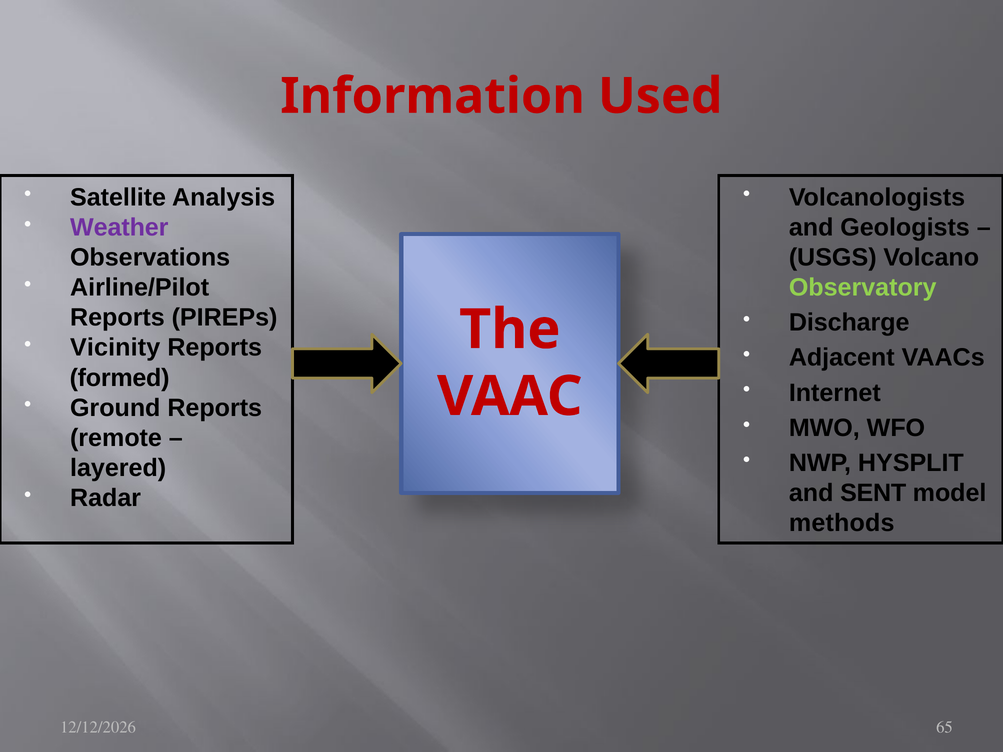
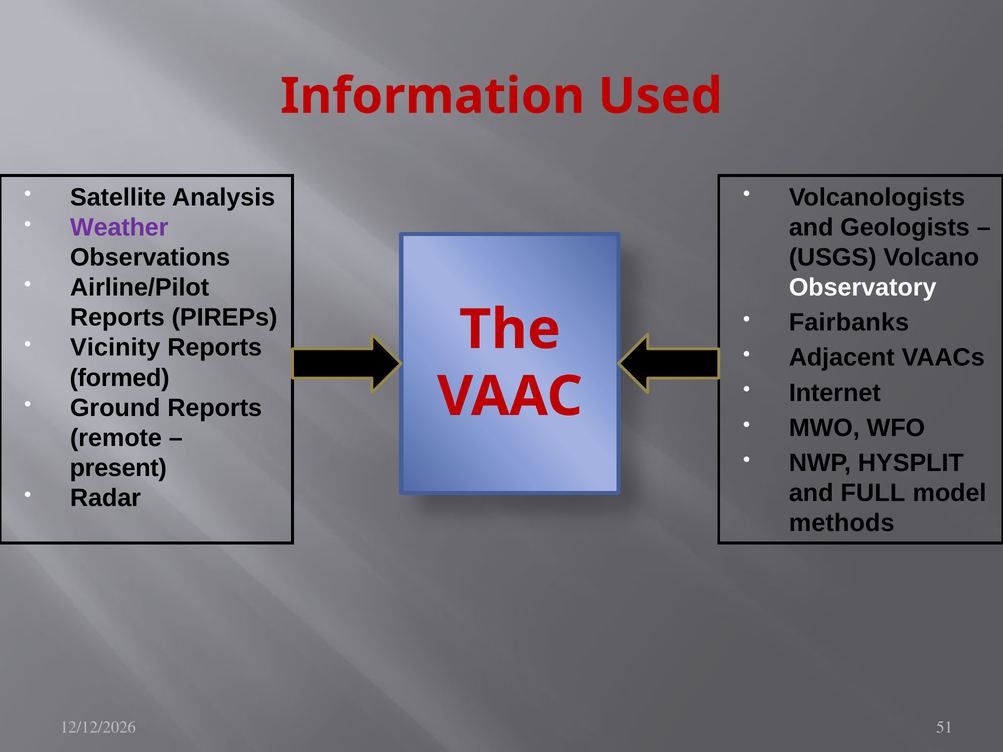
Observatory colour: light green -> white
Discharge: Discharge -> Fairbanks
layered: layered -> present
SENT: SENT -> FULL
65: 65 -> 51
